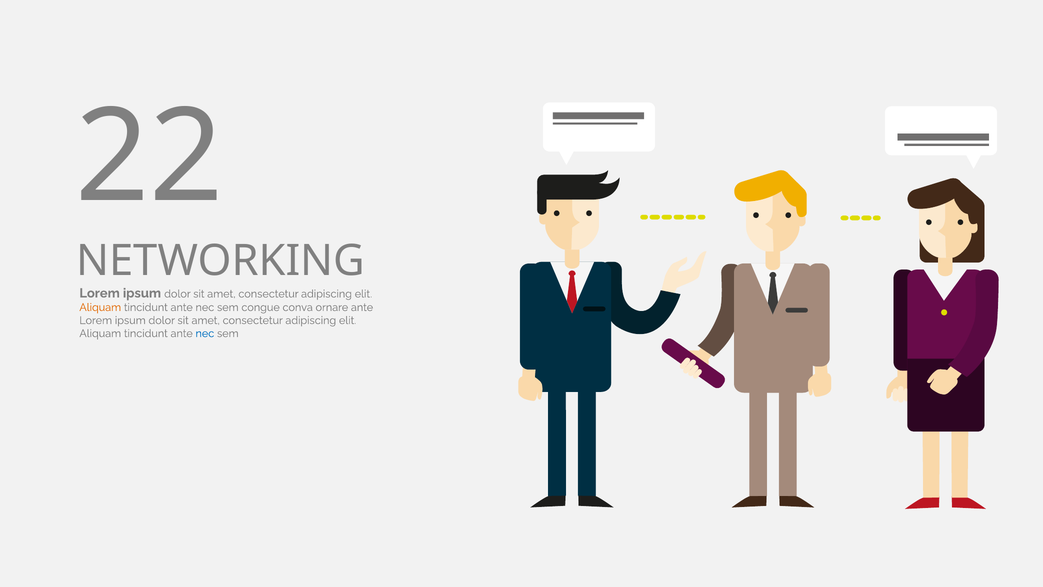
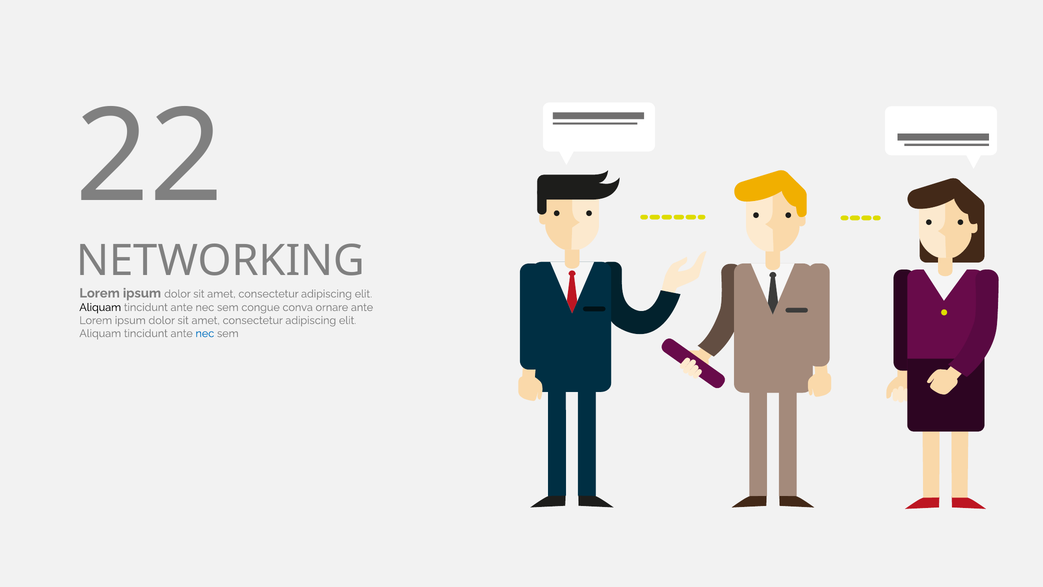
Aliquam at (100, 307) colour: orange -> black
